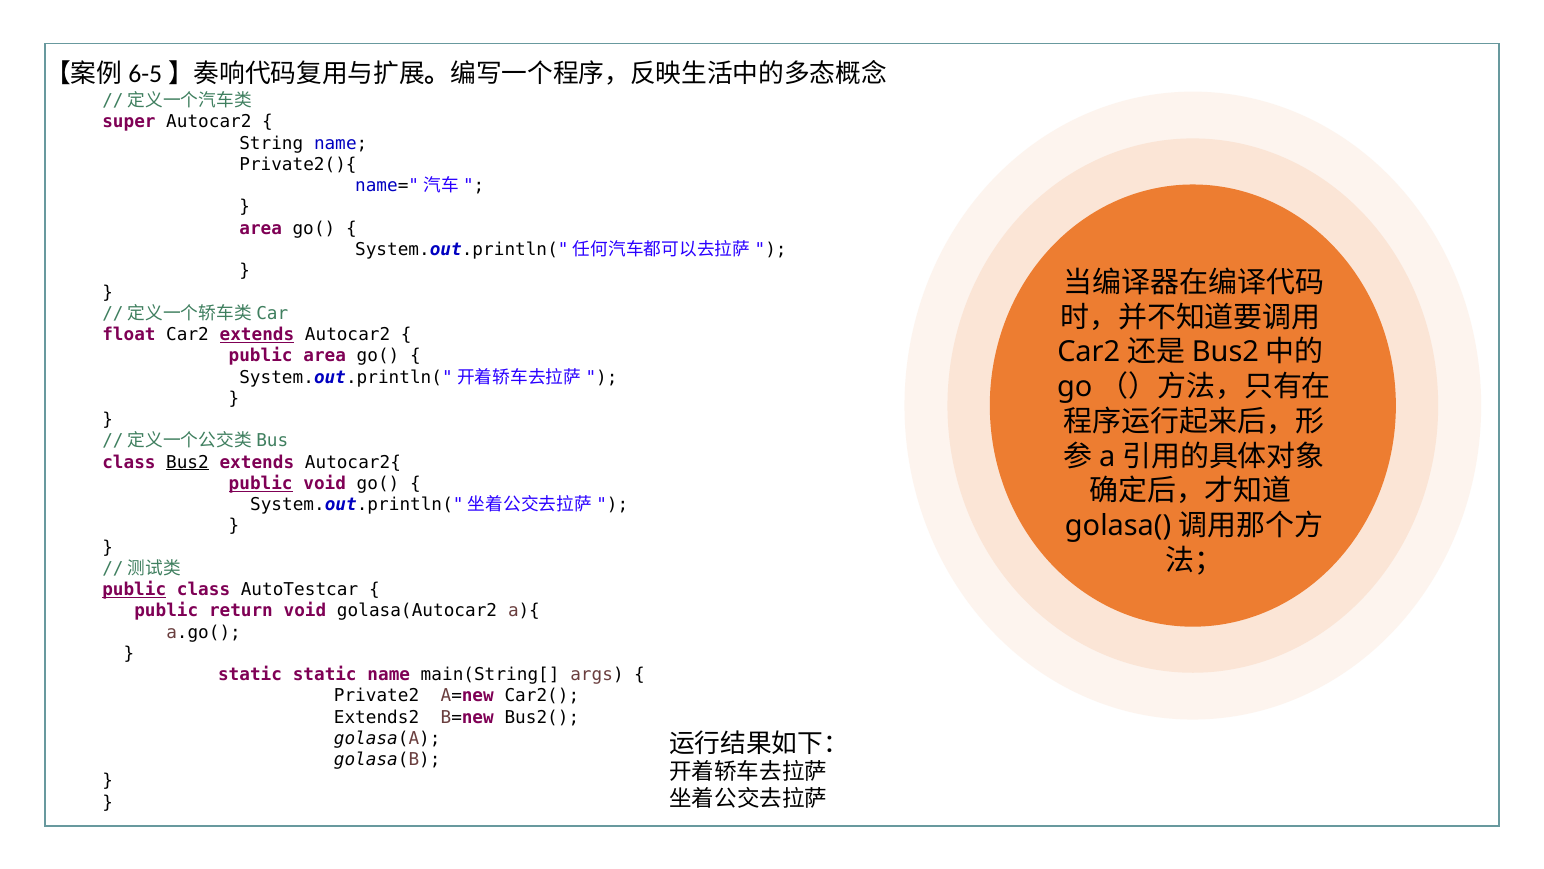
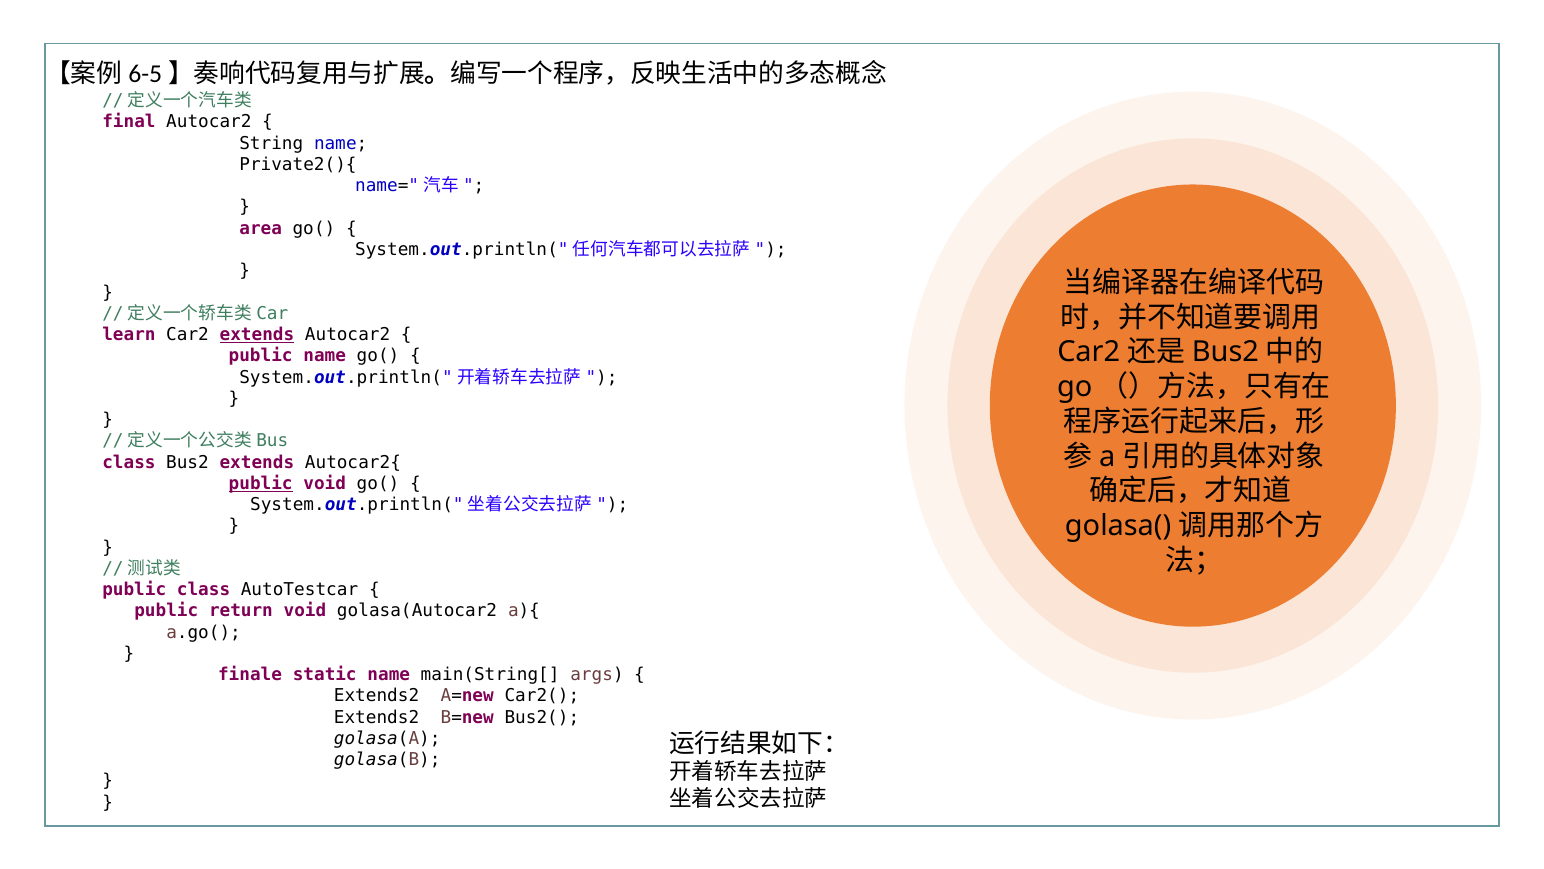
super: super -> final
float: float -> learn
public area: area -> name
Bus2 underline: present -> none
public at (134, 589) underline: present -> none
static at (250, 674): static -> finale
Private2 at (377, 696): Private2 -> Extends2
